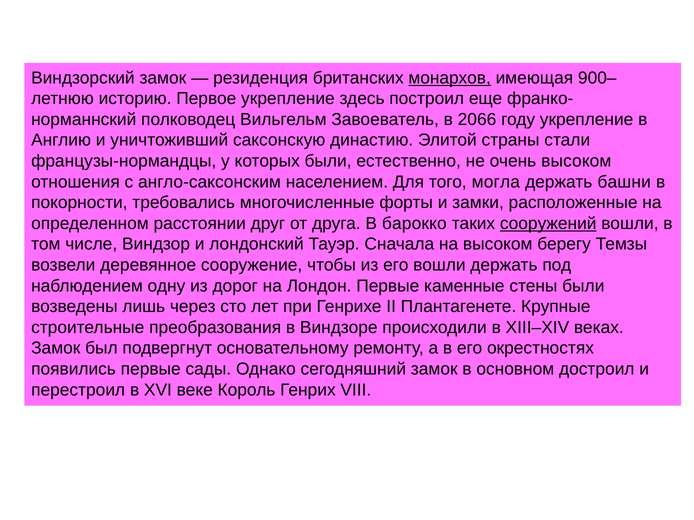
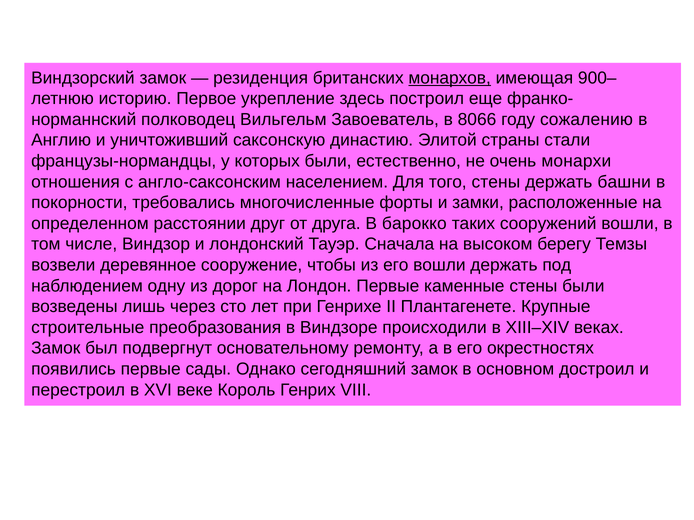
2066: 2066 -> 8066
году укрепление: укрепление -> сожалению
очень высоком: высоком -> монархи
того могла: могла -> стены
сооружений underline: present -> none
